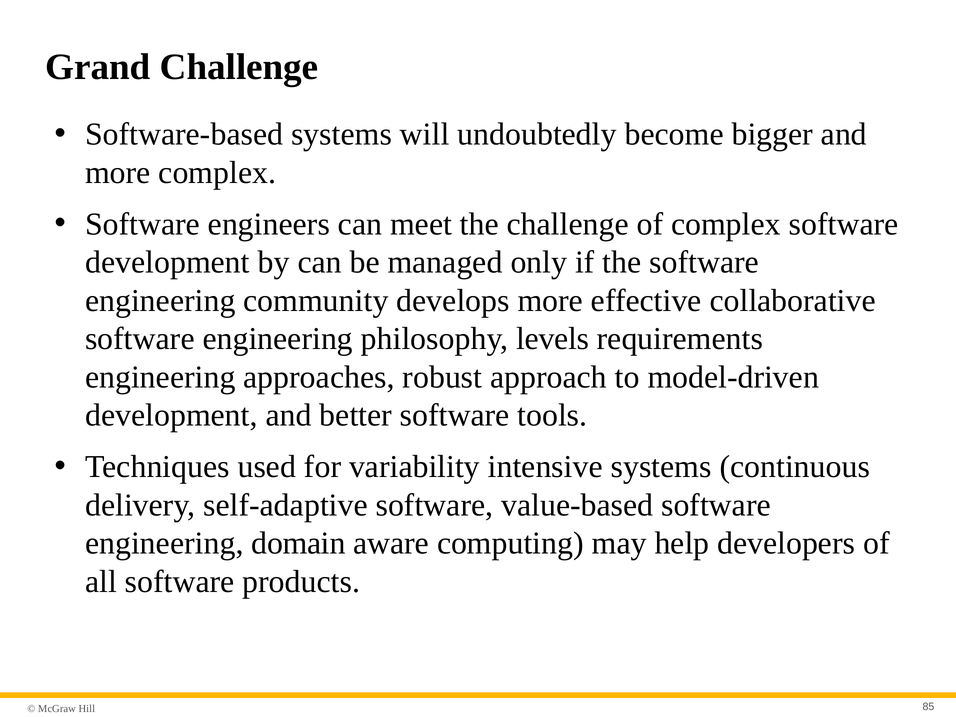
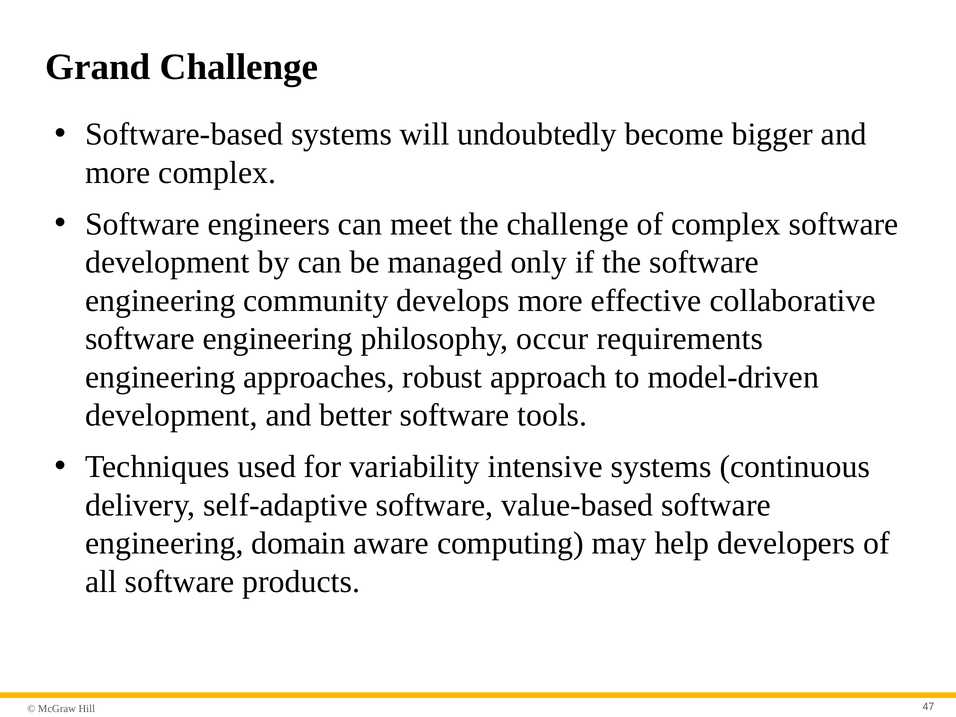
levels: levels -> occur
85: 85 -> 47
